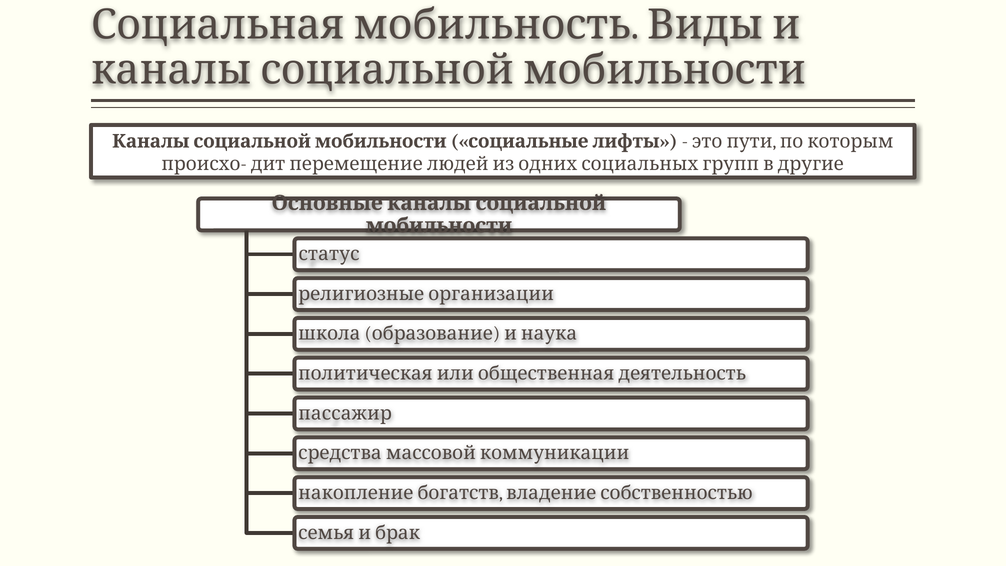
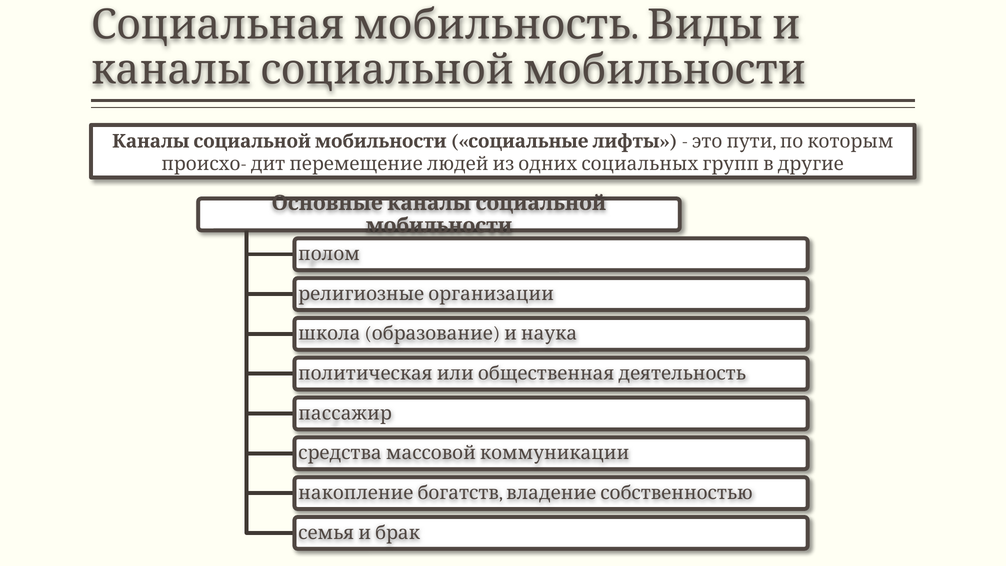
статус: статус -> полом
